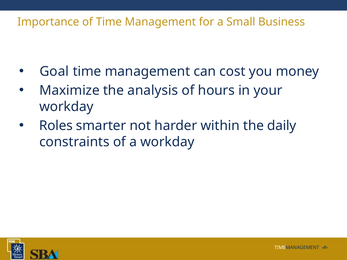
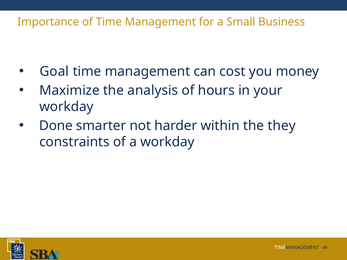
Roles: Roles -> Done
daily: daily -> they
